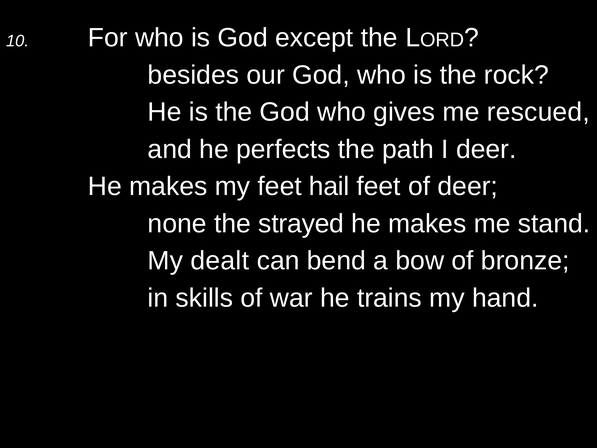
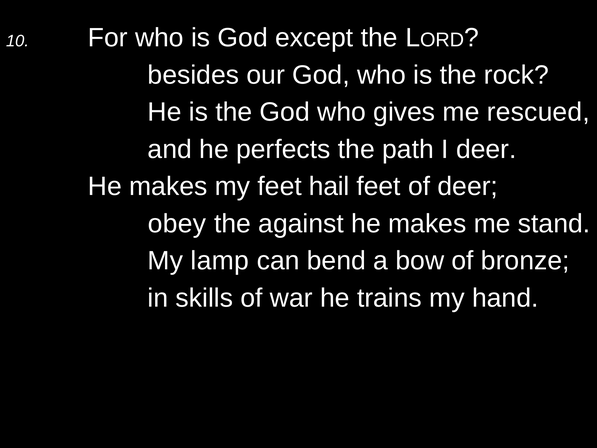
none: none -> obey
strayed: strayed -> against
dealt: dealt -> lamp
